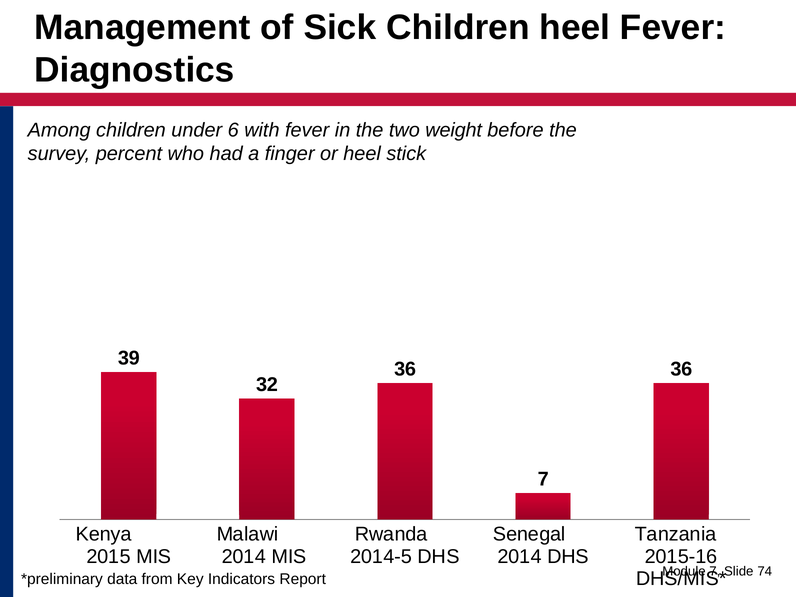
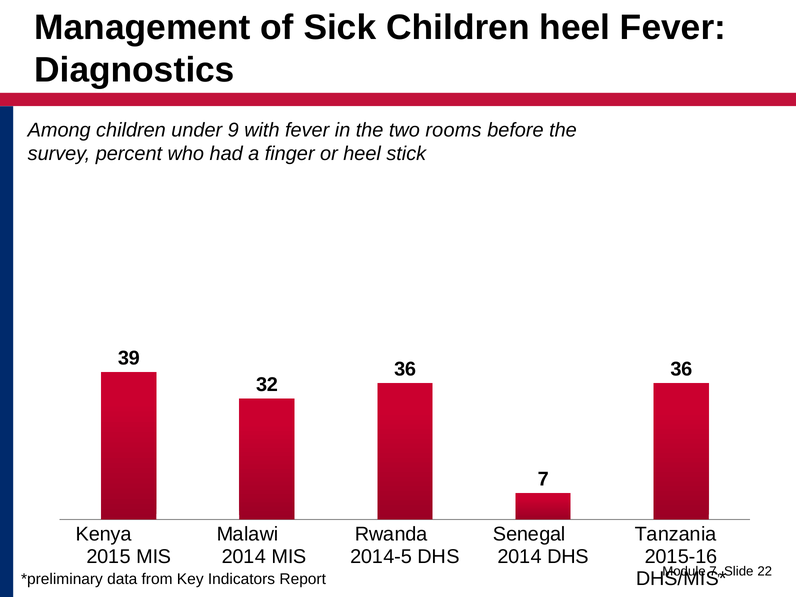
6: 6 -> 9
weight: weight -> rooms
74: 74 -> 22
